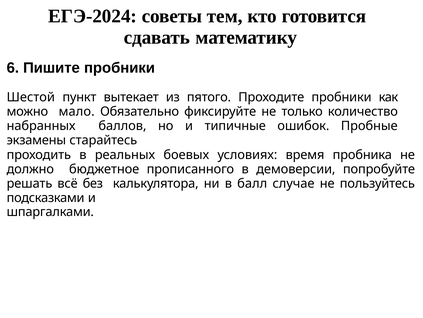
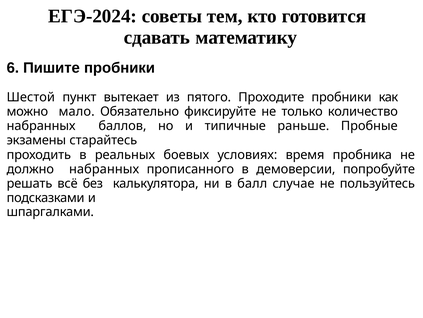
ошибок: ошибок -> раньше
должно бюджетное: бюджетное -> набранных
